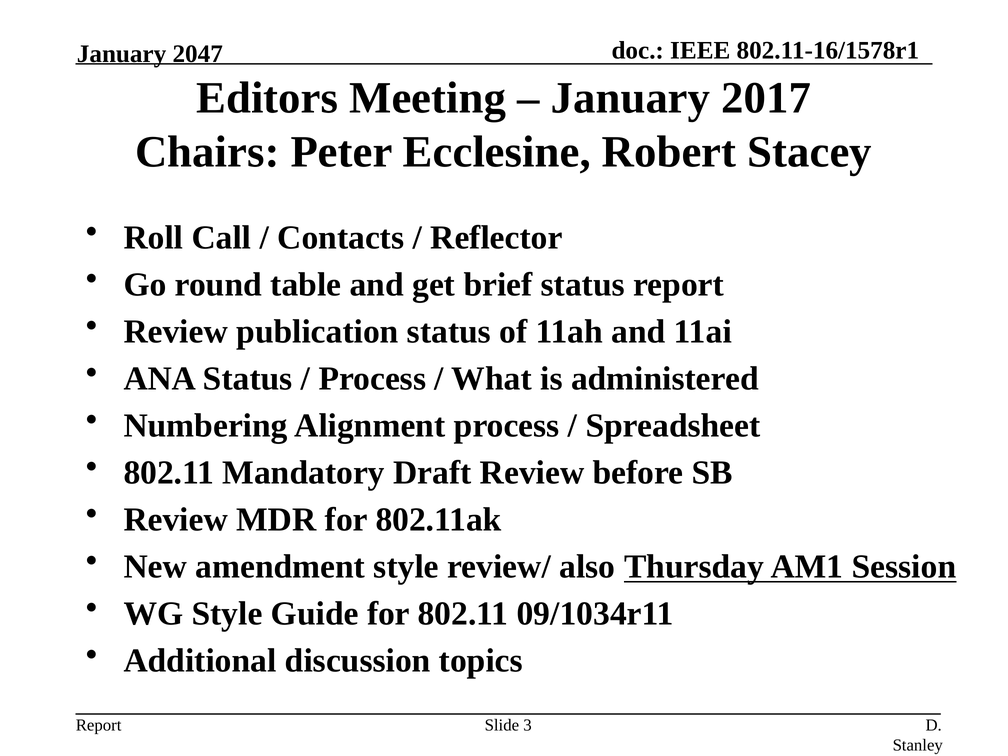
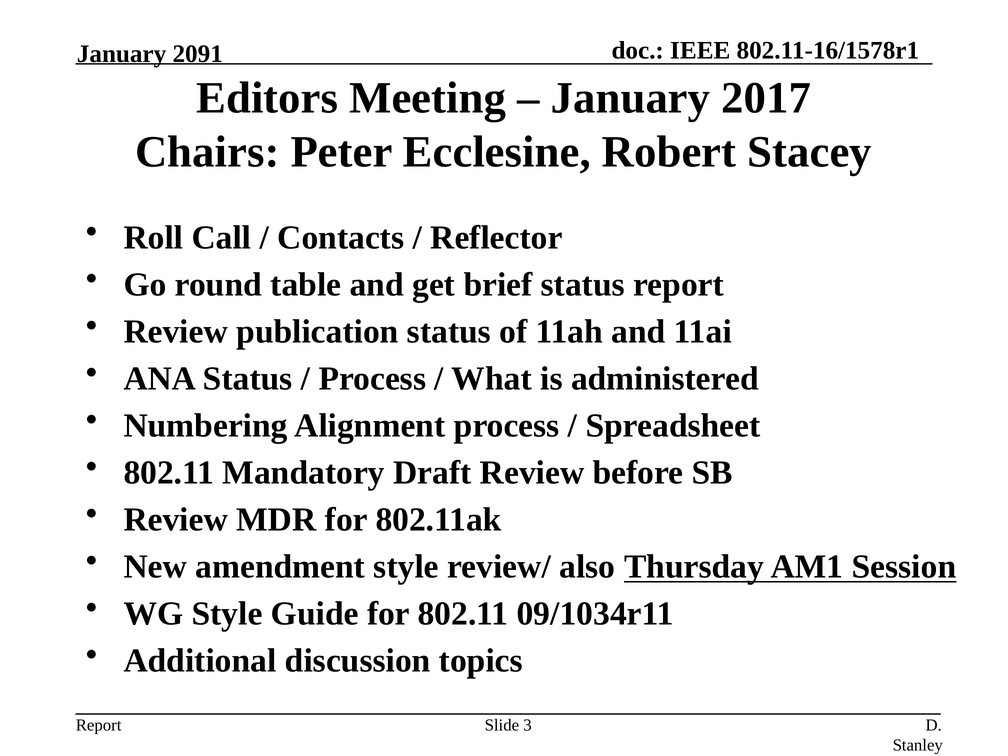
2047: 2047 -> 2091
